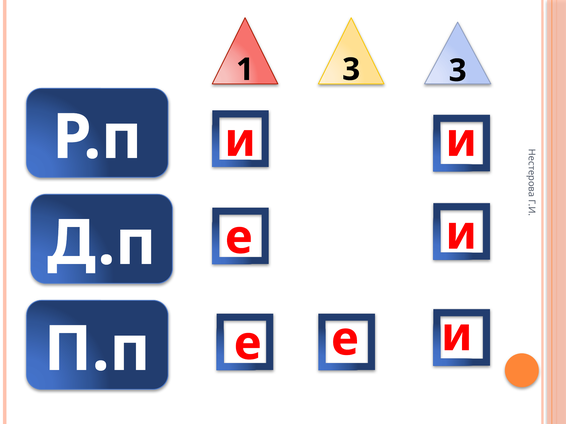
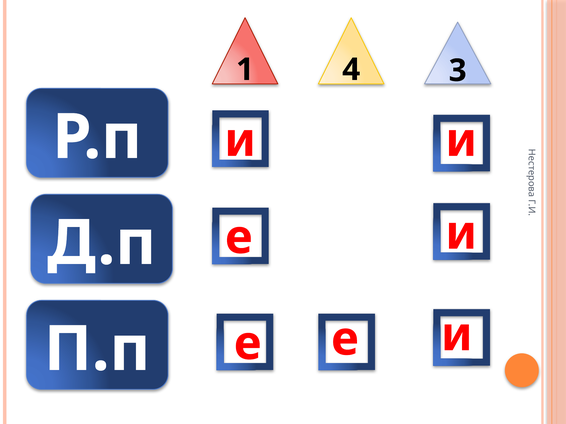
1 3: 3 -> 4
